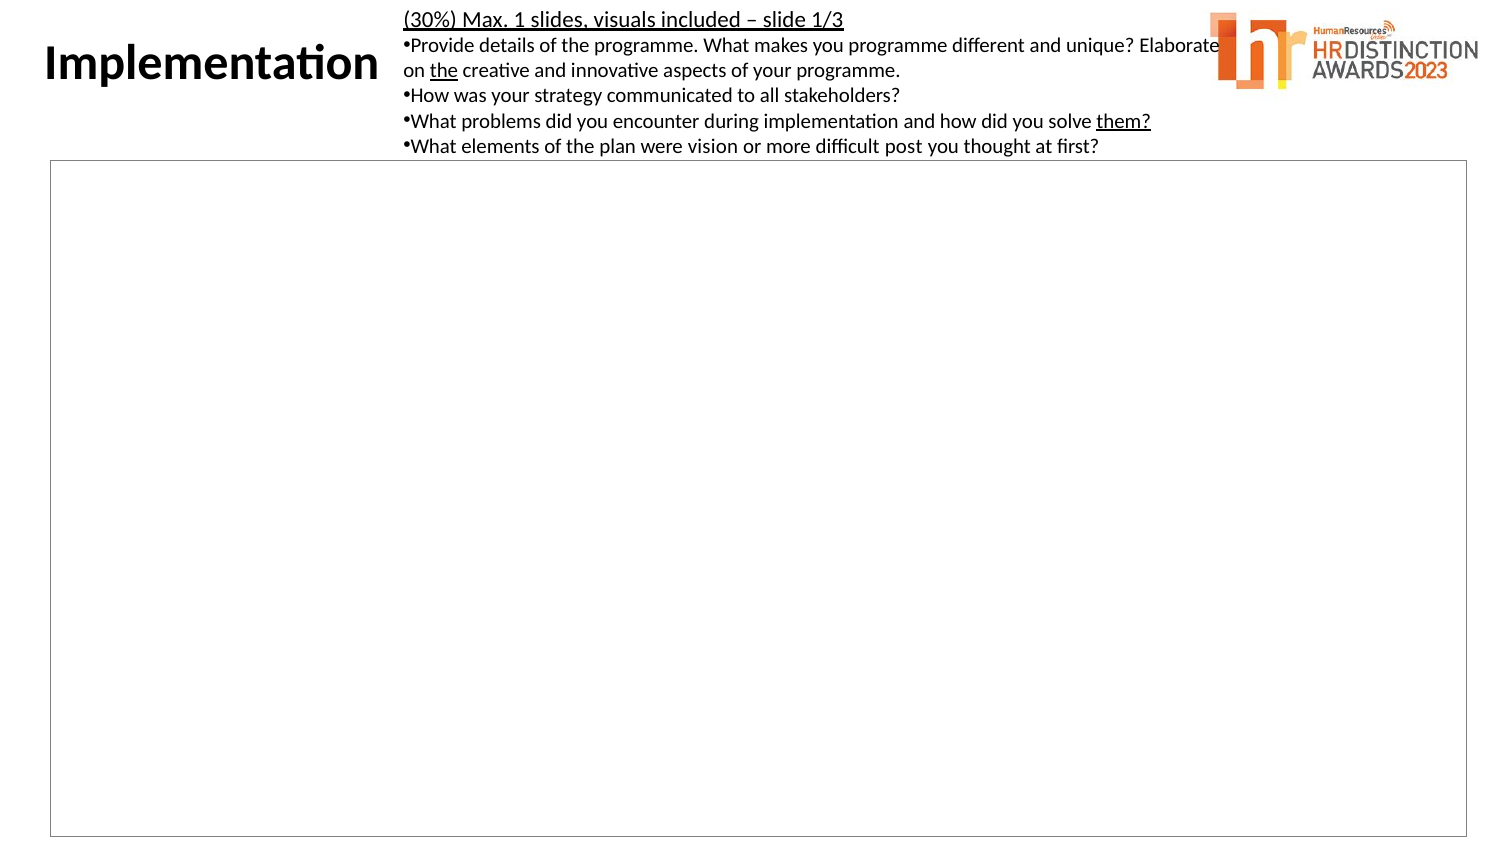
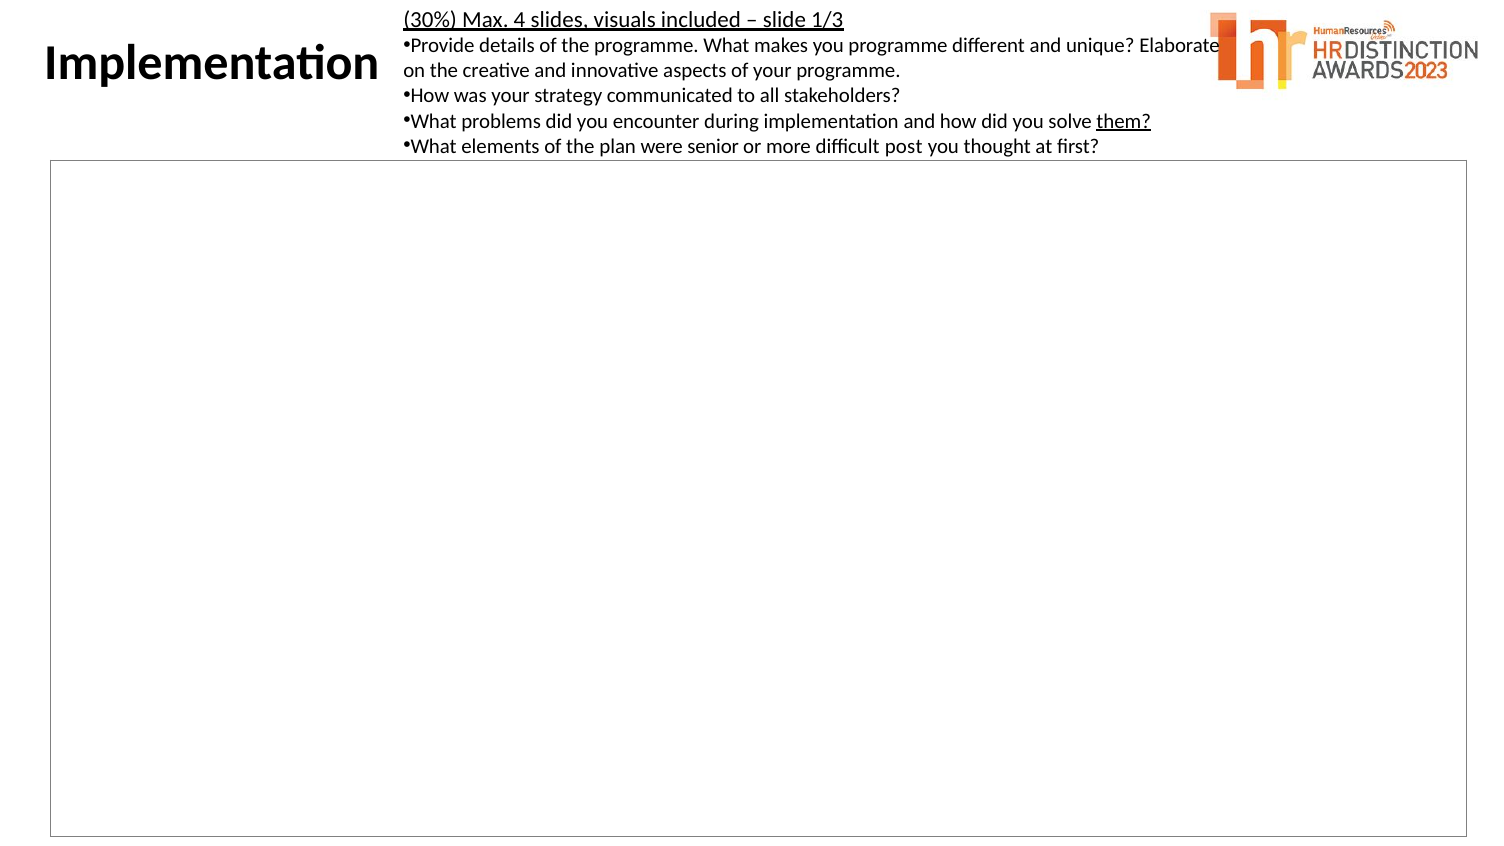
1: 1 -> 4
the at (444, 71) underline: present -> none
vision: vision -> senior
